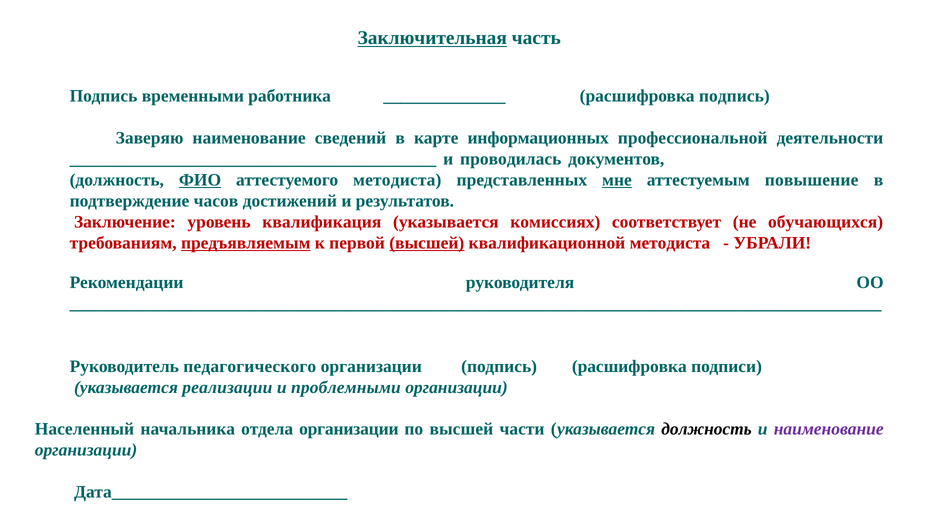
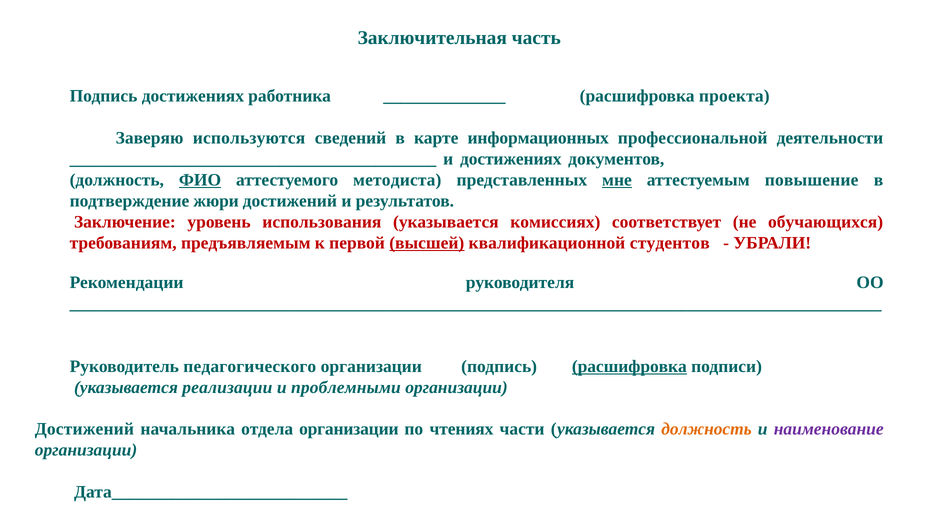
Заключительная underline: present -> none
Подпись временными: временными -> достижениях
расшифровка подпись: подпись -> проекта
Заверяю наименование: наименование -> используются
и проводилась: проводилась -> достижениях
часов: часов -> жюри
квалификация: квалификация -> использования
предъявляемым underline: present -> none
квалификационной методиста: методиста -> студентов
расшифровка at (629, 366) underline: none -> present
Населенный at (84, 429): Населенный -> Достижений
по высшей: высшей -> чтениях
должность at (707, 429) colour: black -> orange
